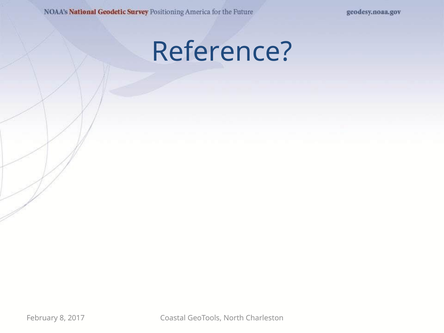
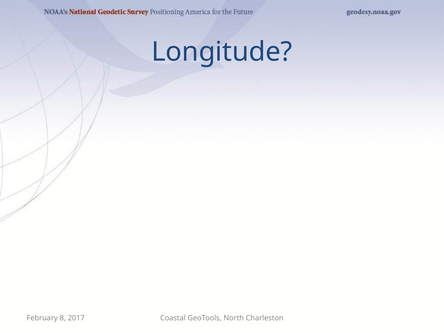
Reference: Reference -> Longitude
